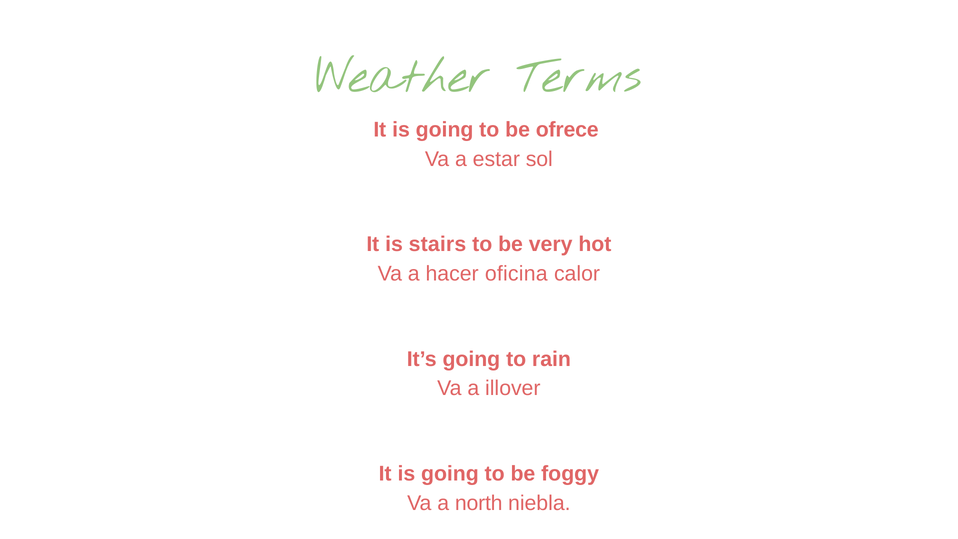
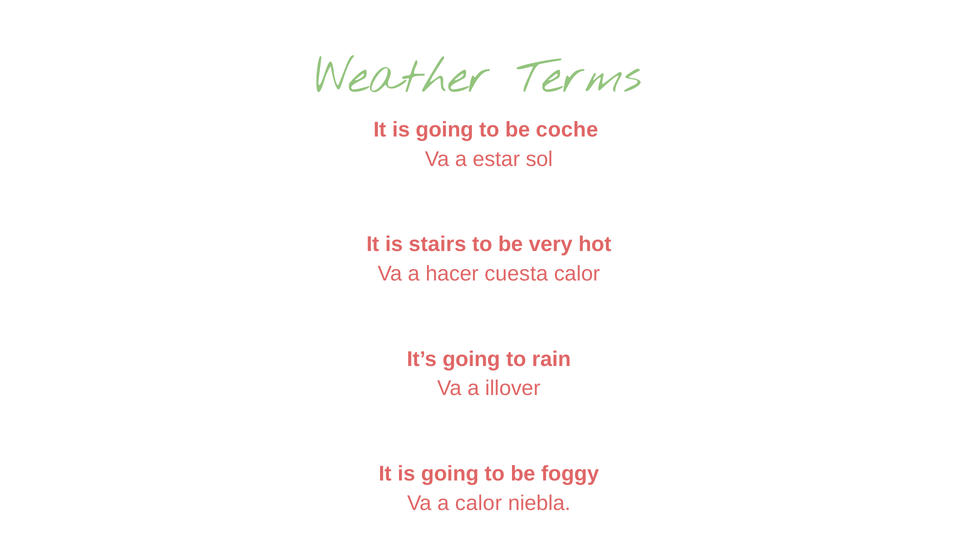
ofrece: ofrece -> coche
oficina: oficina -> cuesta
a north: north -> calor
